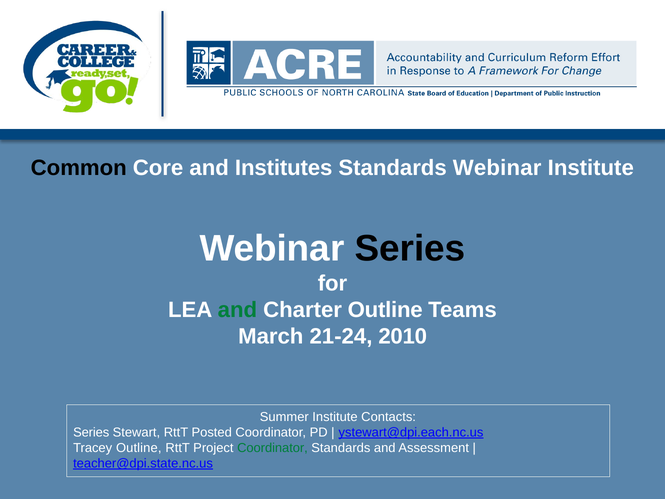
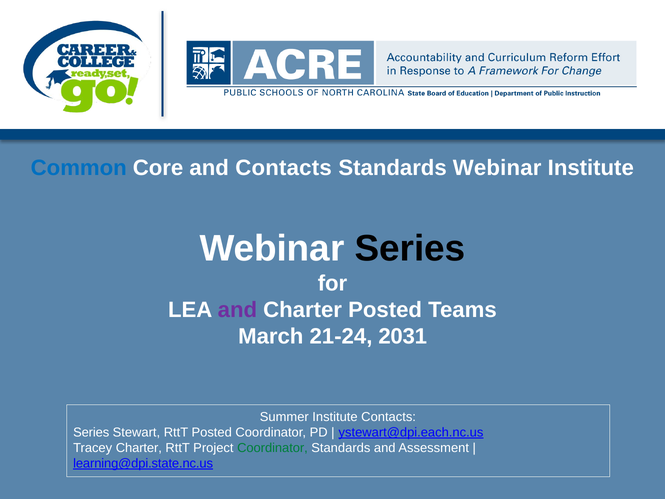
Common colour: black -> blue
and Institutes: Institutes -> Contacts
and at (237, 310) colour: green -> purple
Charter Outline: Outline -> Posted
2010: 2010 -> 2031
Tracey Outline: Outline -> Charter
teacher@dpi.state.nc.us: teacher@dpi.state.nc.us -> learning@dpi.state.nc.us
